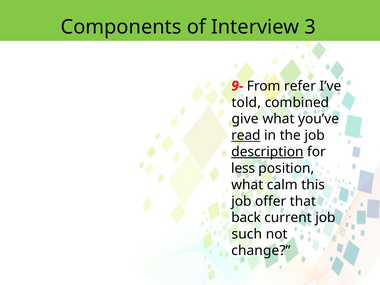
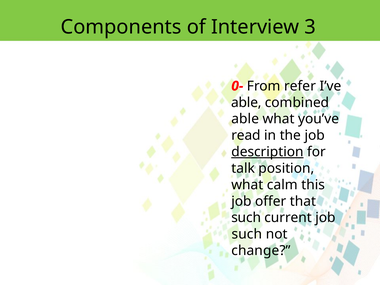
9-: 9- -> 0-
told at (246, 102): told -> able
give at (245, 119): give -> able
read underline: present -> none
less: less -> talk
back at (246, 218): back -> such
